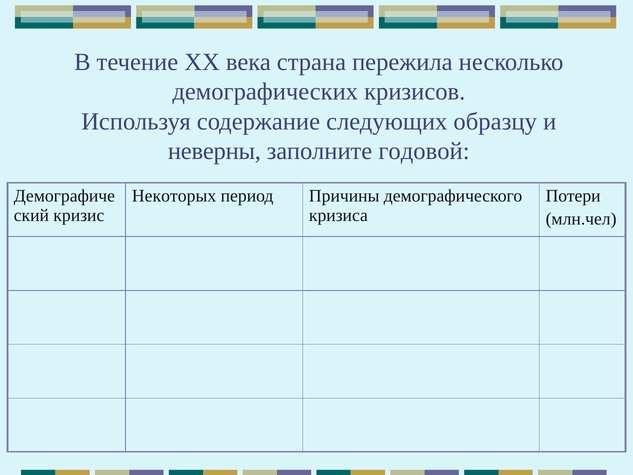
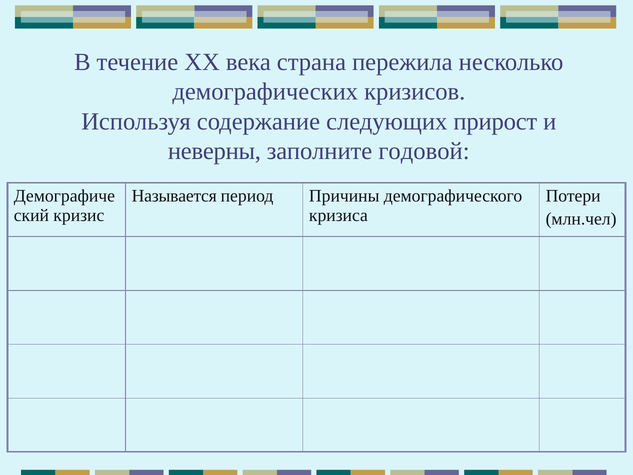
образцу: образцу -> прирост
Некоторых: Некоторых -> Называется
